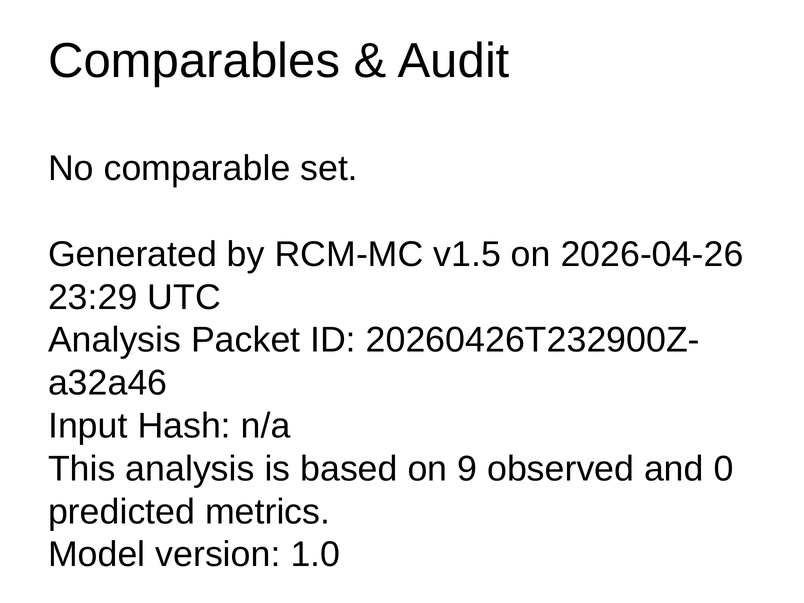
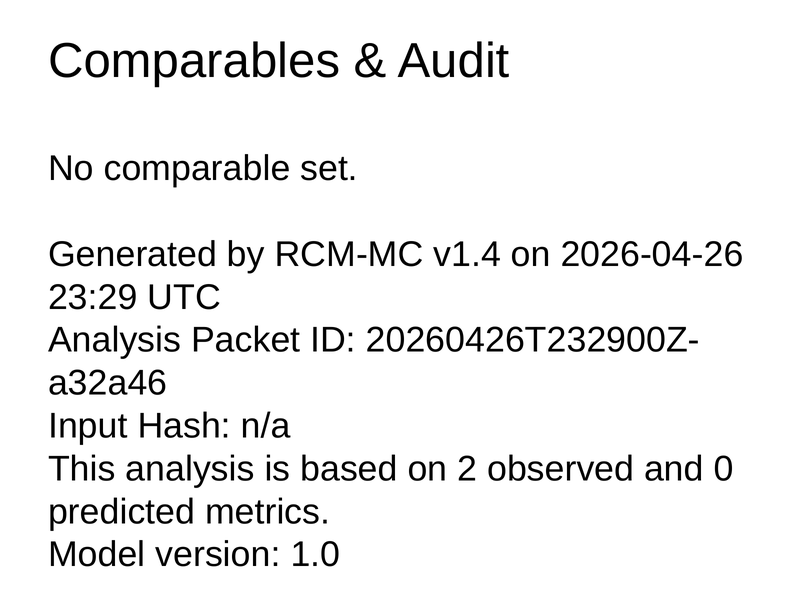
v1.5: v1.5 -> v1.4
9: 9 -> 2
